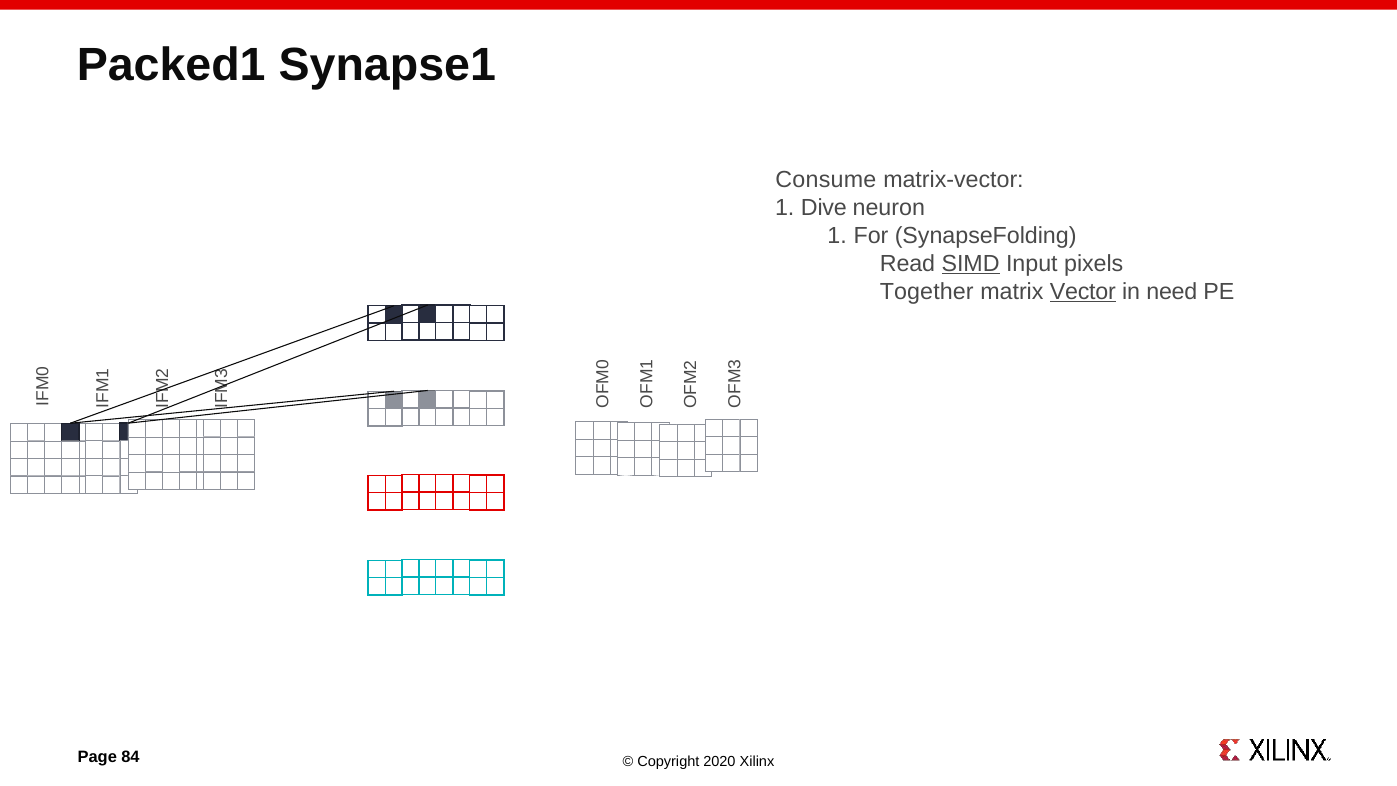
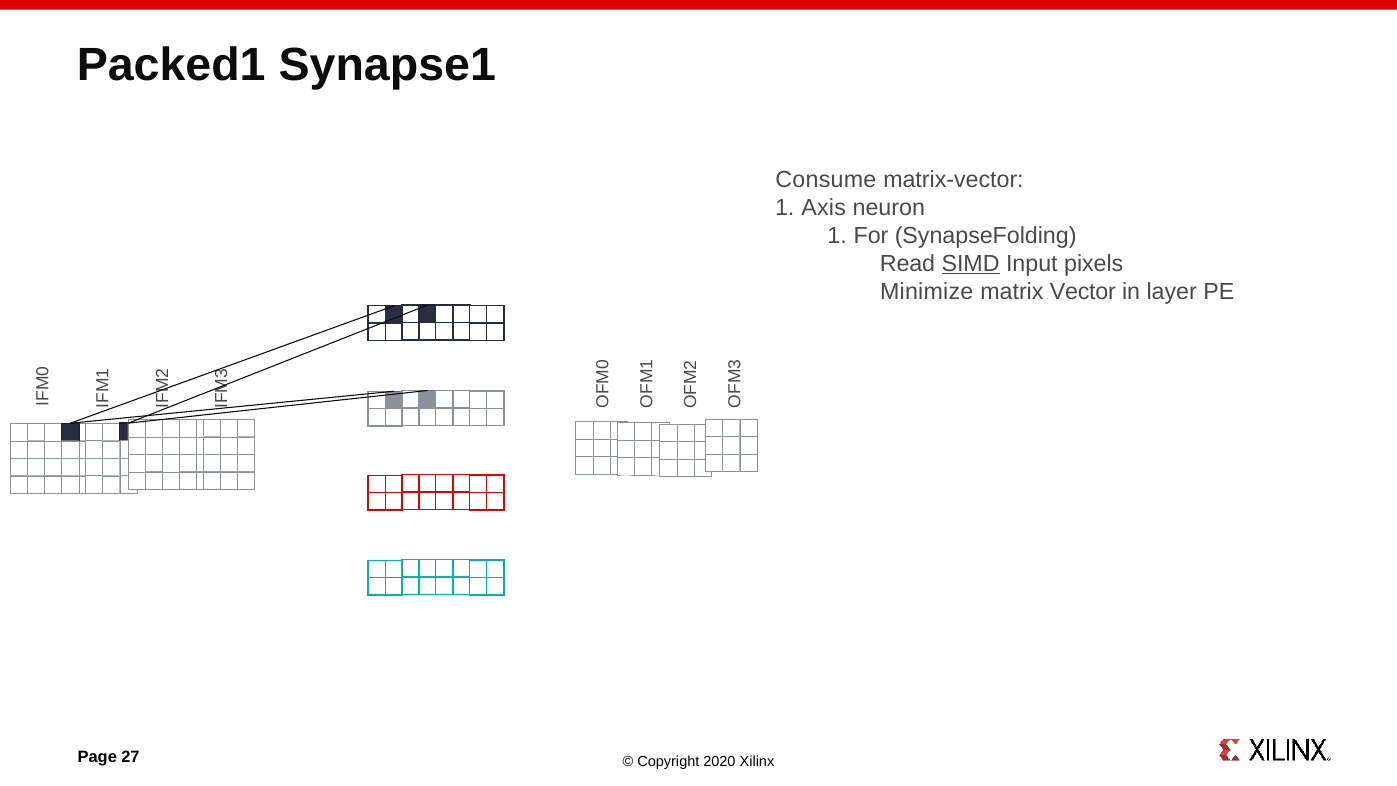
Dive: Dive -> Axis
Together: Together -> Minimize
Vector underline: present -> none
need: need -> layer
84: 84 -> 27
